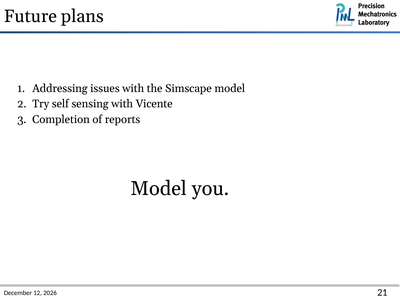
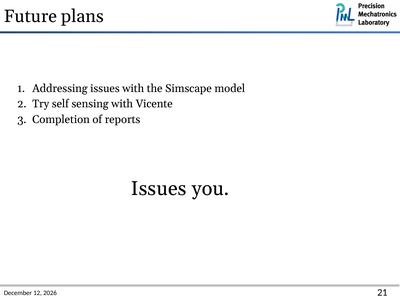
Model at (159, 189): Model -> Issues
